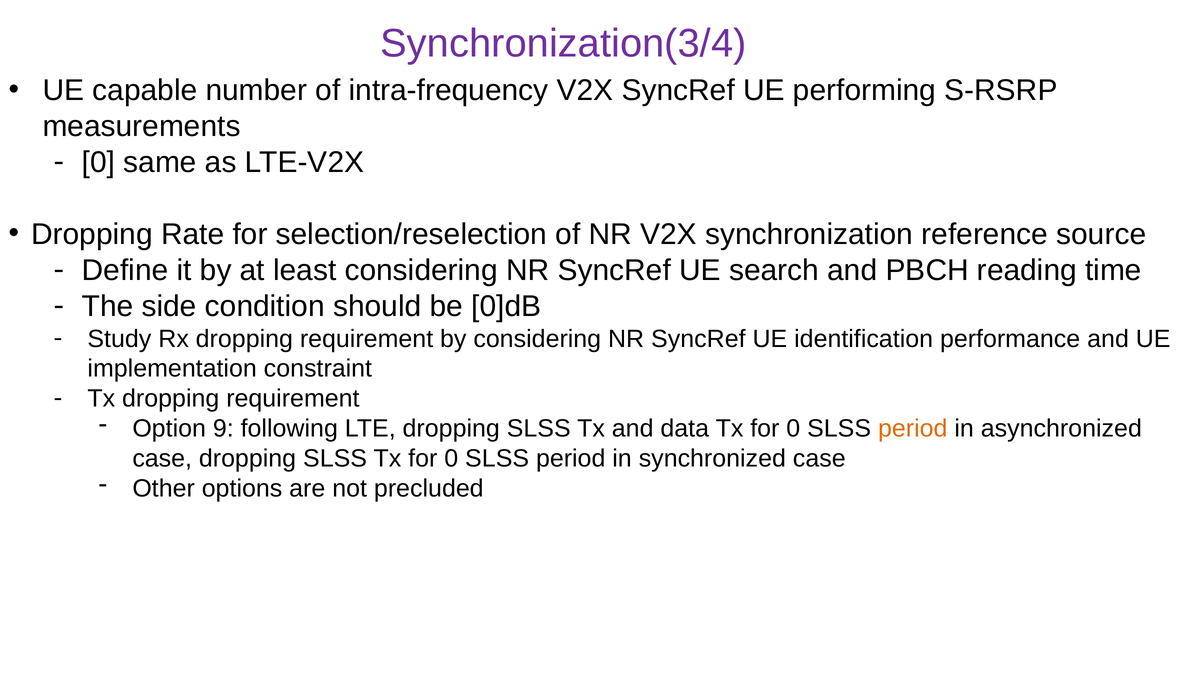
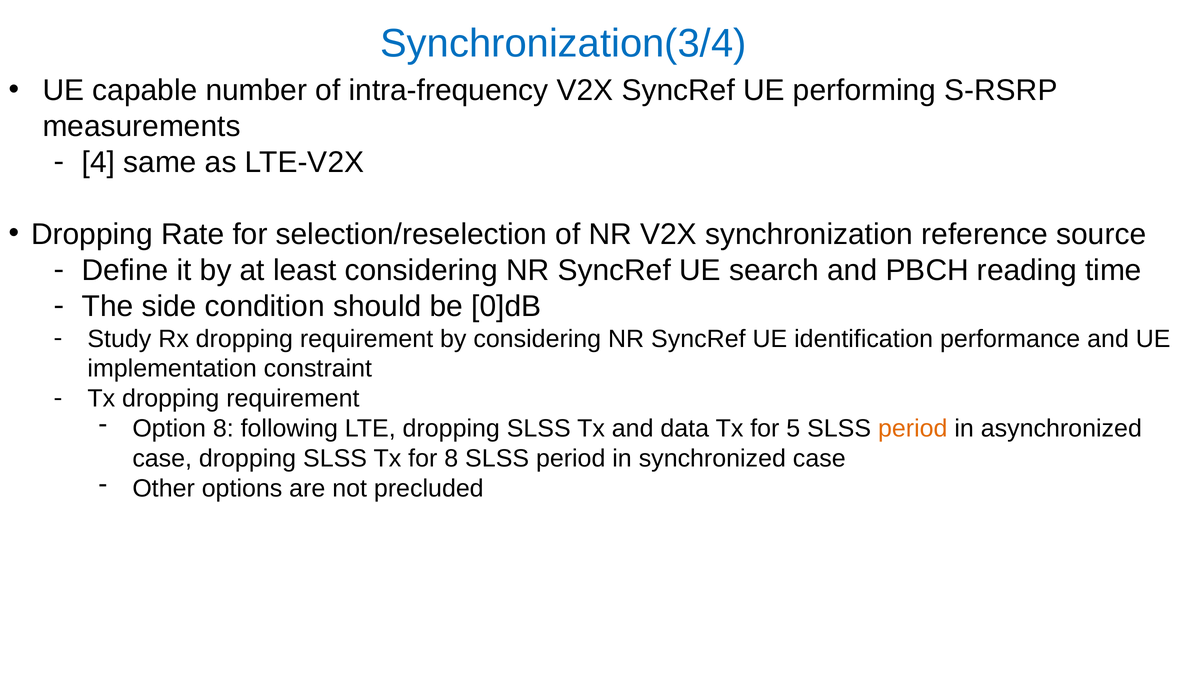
Synchronization(3/4 colour: purple -> blue
0 at (98, 162): 0 -> 4
Option 9: 9 -> 8
data Tx for 0: 0 -> 5
SLSS Tx for 0: 0 -> 8
